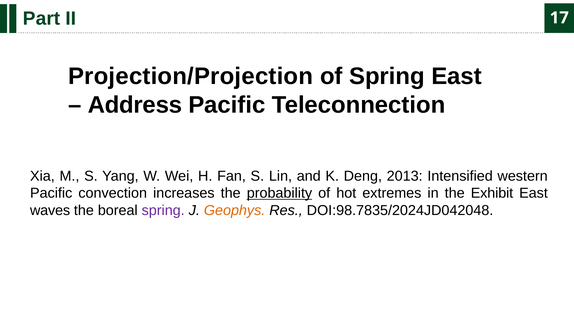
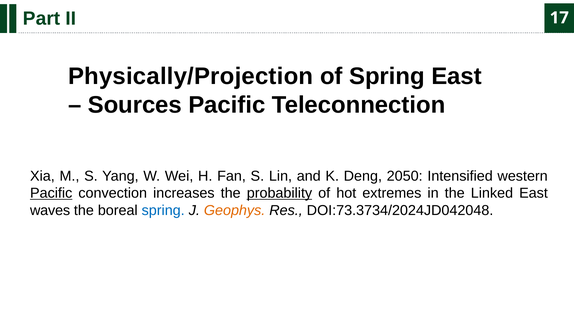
Projection/Projection: Projection/Projection -> Physically/Projection
Address: Address -> Sources
2013: 2013 -> 2050
Pacific at (51, 193) underline: none -> present
Exhibit: Exhibit -> Linked
spring at (163, 210) colour: purple -> blue
DOI:98.7835/2024JD042048: DOI:98.7835/2024JD042048 -> DOI:73.3734/2024JD042048
